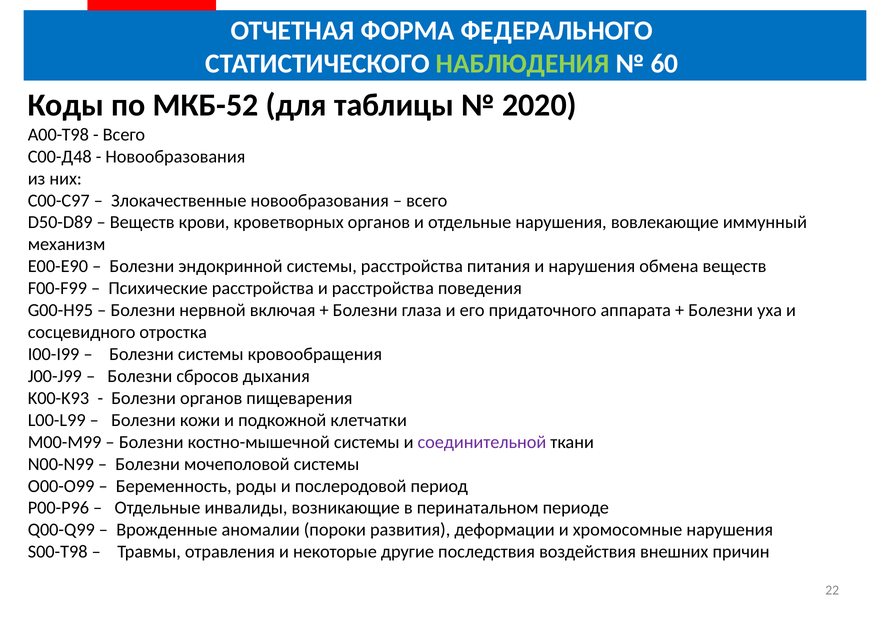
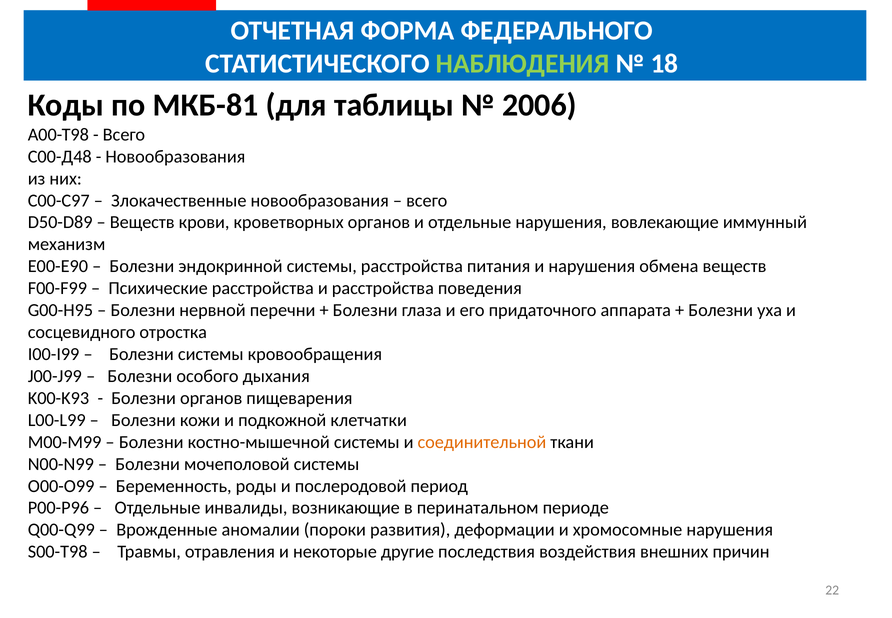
60: 60 -> 18
МКБ-52: МКБ-52 -> МКБ-81
2020: 2020 -> 2006
включая: включая -> перечни
сбросов: сбросов -> особого
соединительной colour: purple -> orange
